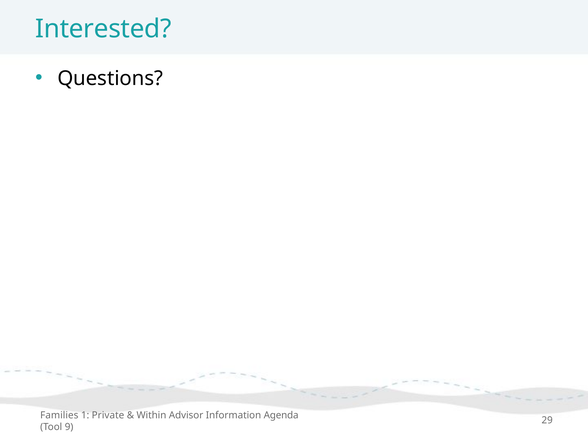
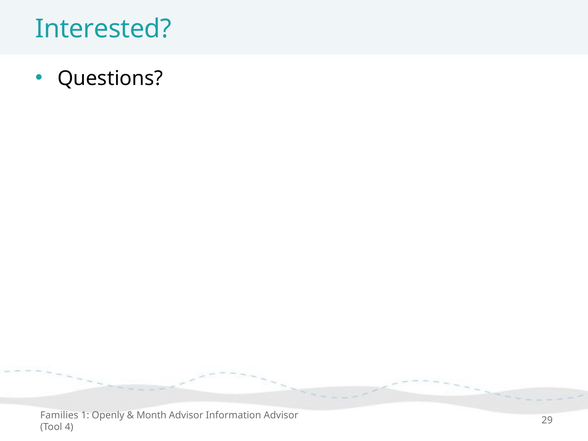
Private: Private -> Openly
Within: Within -> Month
Information Agenda: Agenda -> Advisor
9: 9 -> 4
